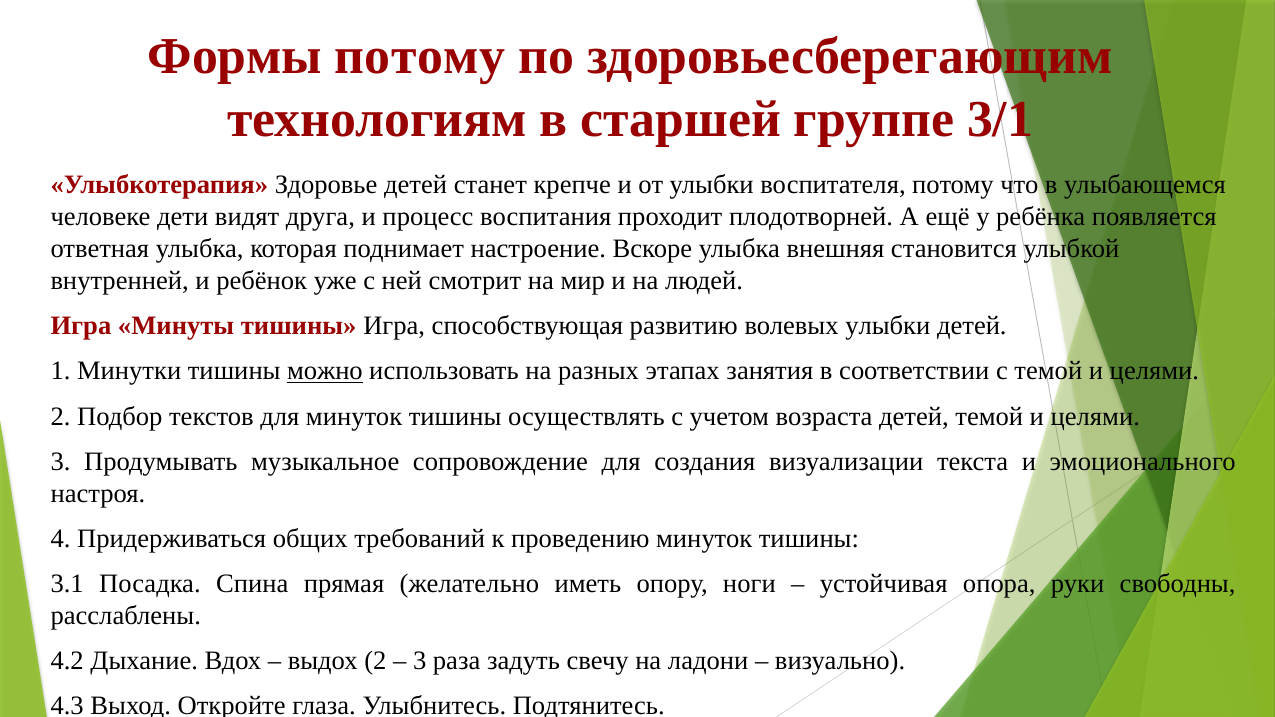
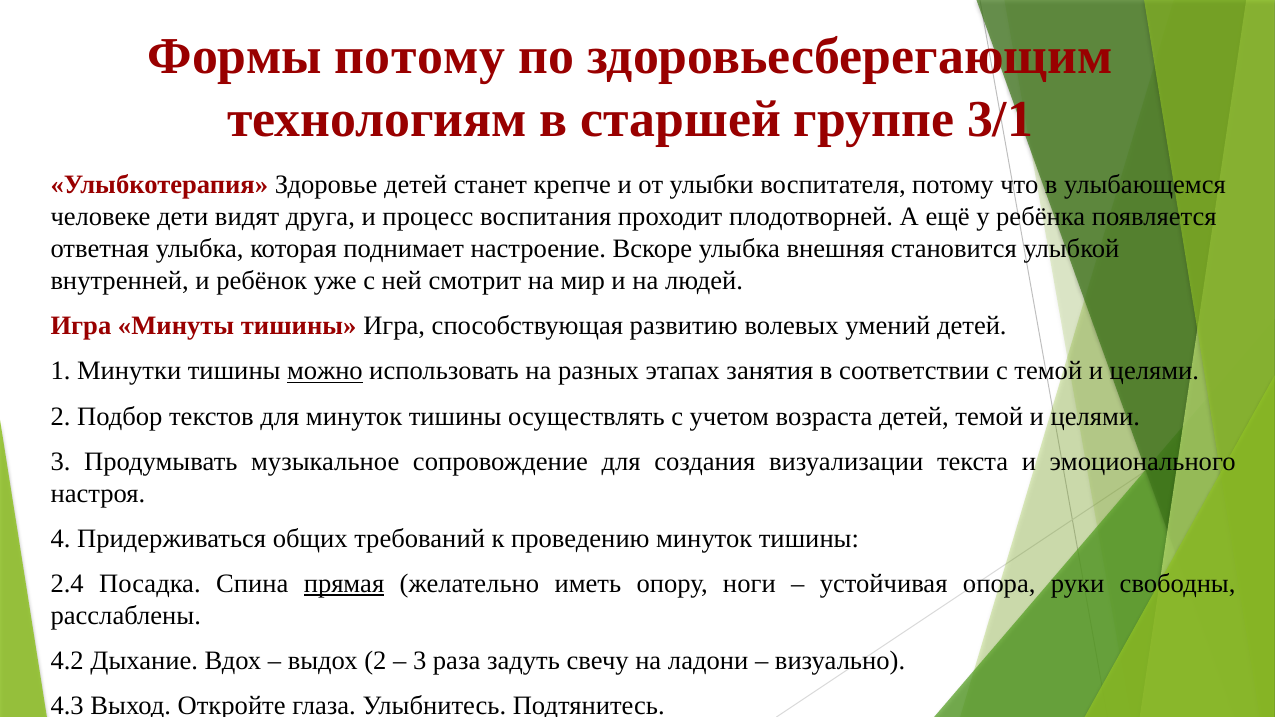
волевых улыбки: улыбки -> умений
3.1: 3.1 -> 2.4
прямая underline: none -> present
